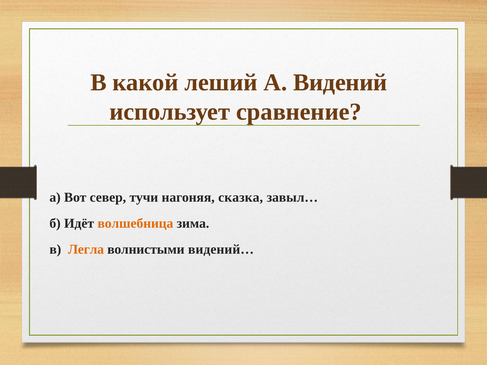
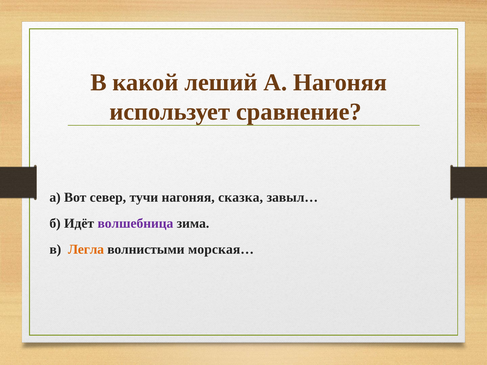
А Видений: Видений -> Нагоняя
волшебница colour: orange -> purple
видений…: видений… -> морская…
